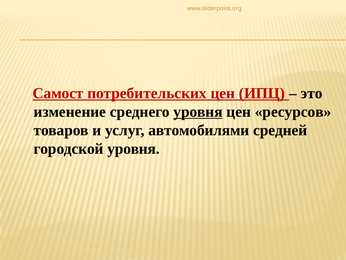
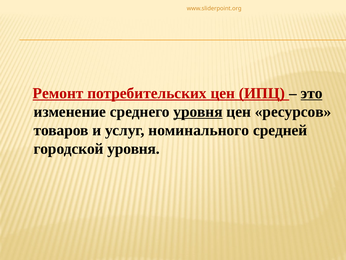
Самост: Самост -> Ремонт
это underline: none -> present
автомобилями: автомобилями -> номинального
